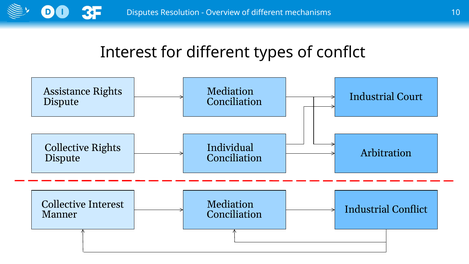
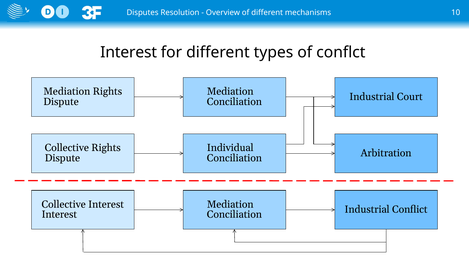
Assistance at (67, 91): Assistance -> Mediation
Manner at (59, 214): Manner -> Interest
